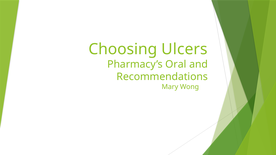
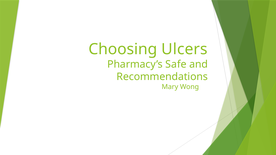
Oral: Oral -> Safe
